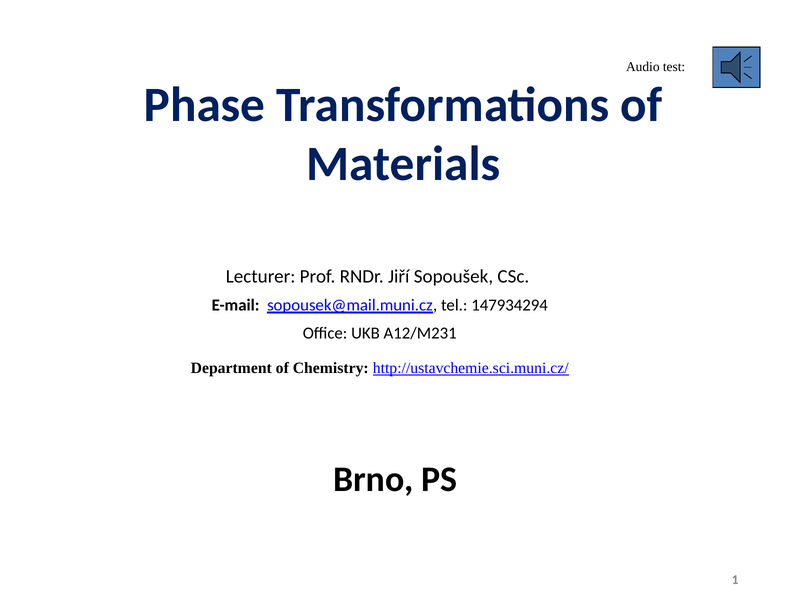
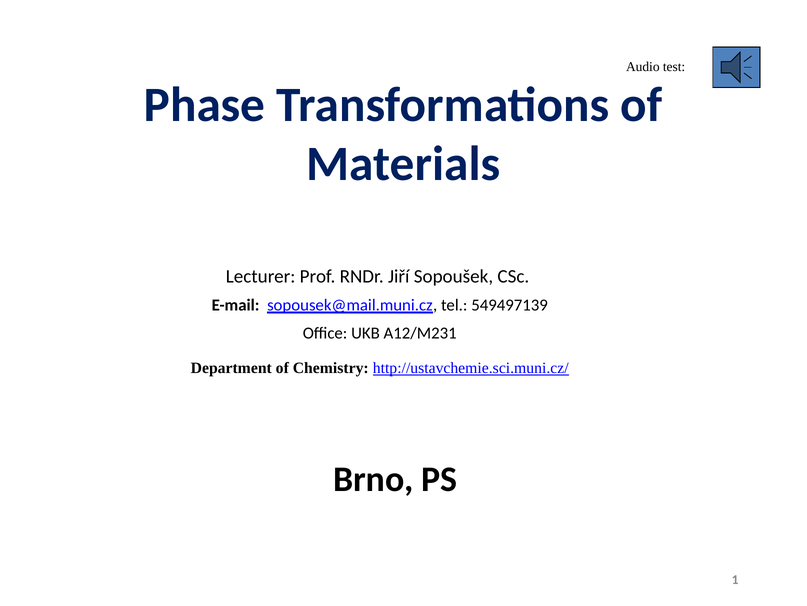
147934294: 147934294 -> 549497139
